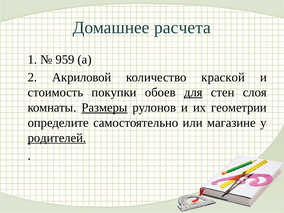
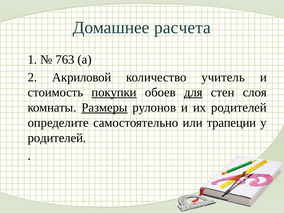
959: 959 -> 763
краской: краской -> учитель
покупки underline: none -> present
их геометрии: геометрии -> родителей
магазине: магазине -> трапеции
родителей at (57, 138) underline: present -> none
